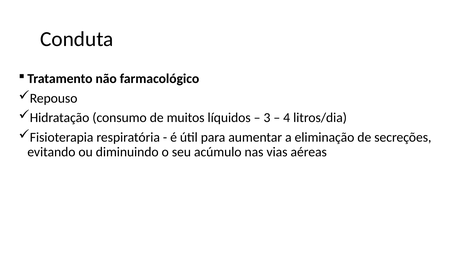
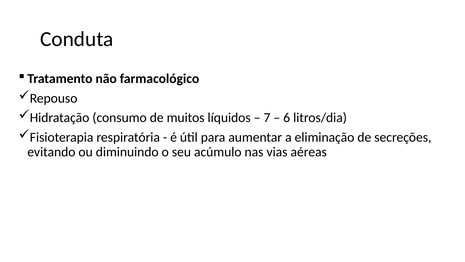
3: 3 -> 7
4: 4 -> 6
